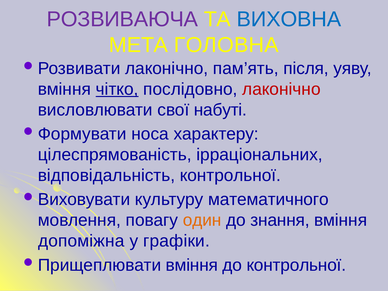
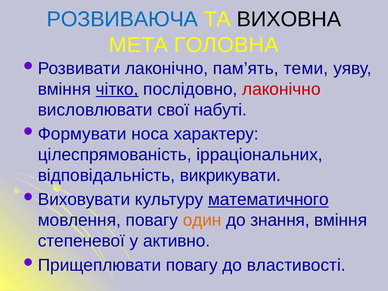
РОЗВИВАЮЧА colour: purple -> blue
ВИХОВНА colour: blue -> black
після: після -> теми
відповідальність контрольної: контрольної -> викрикувати
математичного underline: none -> present
допоміжна: допоміжна -> степеневої
графіки: графіки -> активно
вміння at (192, 265): вміння -> повагу
до контрольної: контрольної -> властивості
